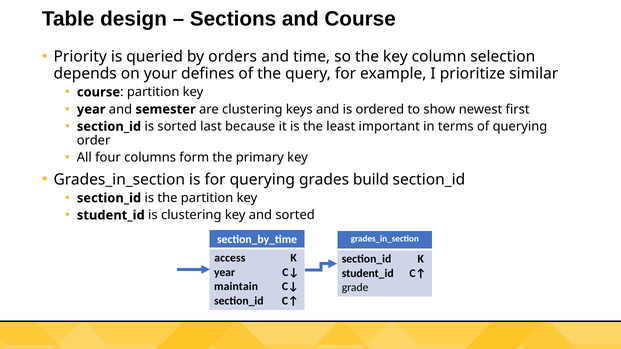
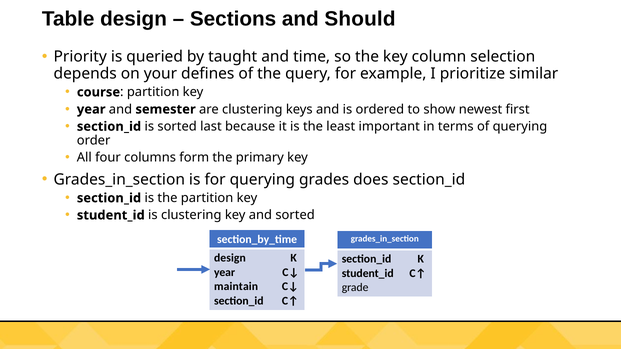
and Course: Course -> Should
orders: orders -> taught
build: build -> does
access at (230, 258): access -> design
